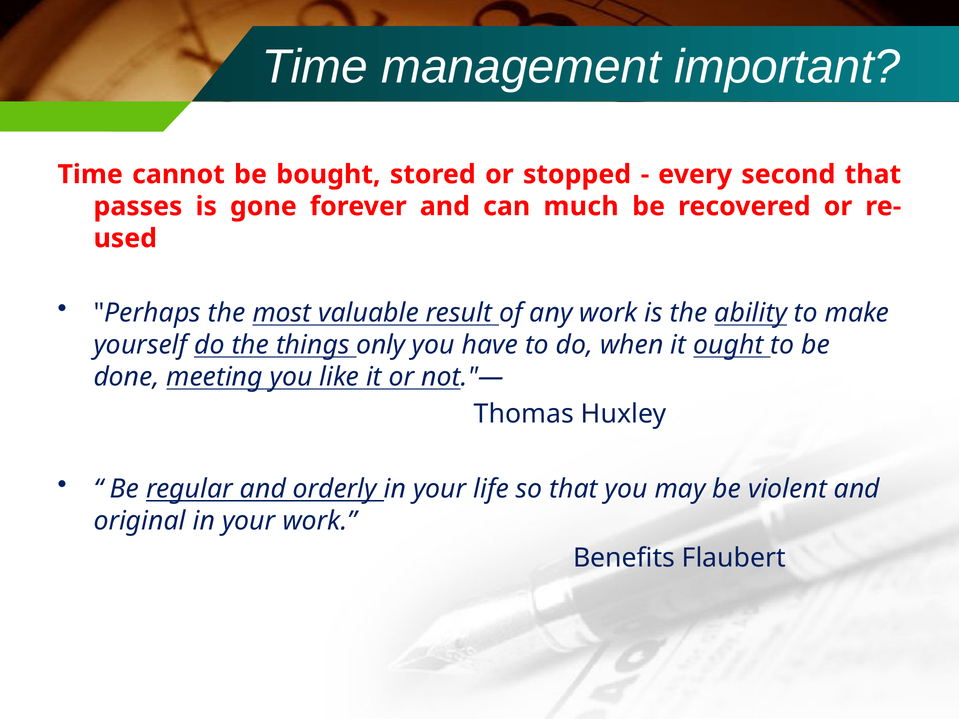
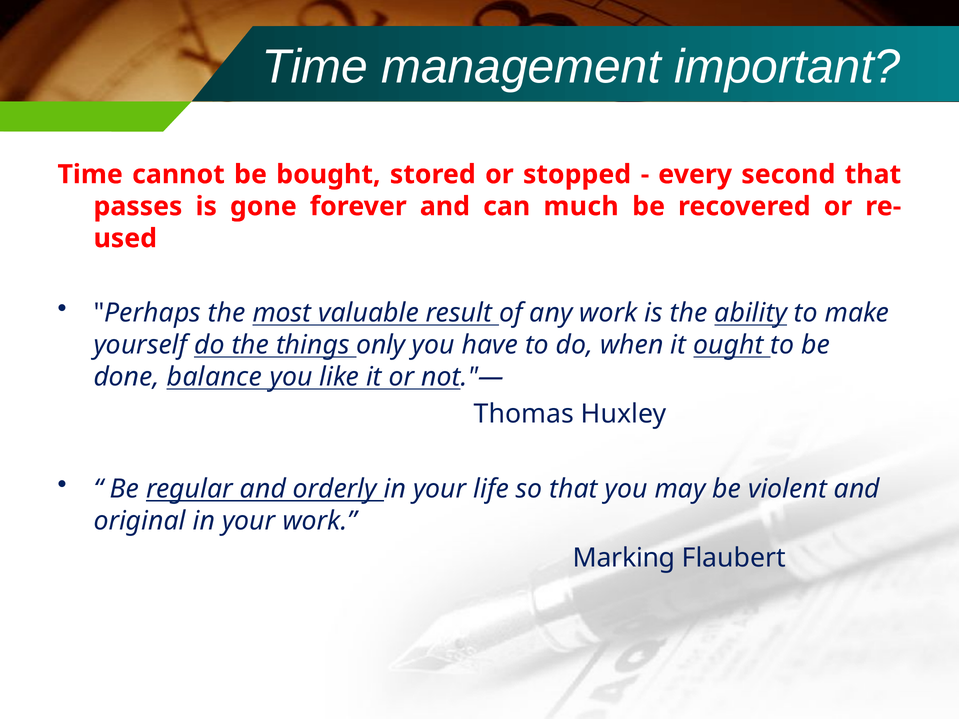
meeting: meeting -> balance
Benefits: Benefits -> Marking
